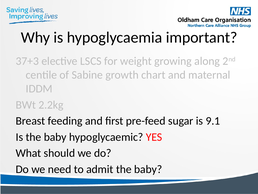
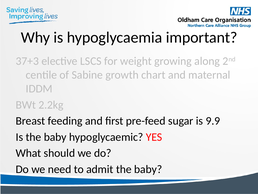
9.1: 9.1 -> 9.9
